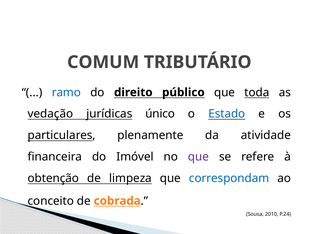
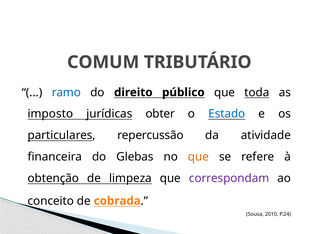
vedação: vedação -> imposto
único: único -> obter
plenamente: plenamente -> repercussão
Imóvel: Imóvel -> Glebas
que at (198, 156) colour: purple -> orange
correspondam colour: blue -> purple
